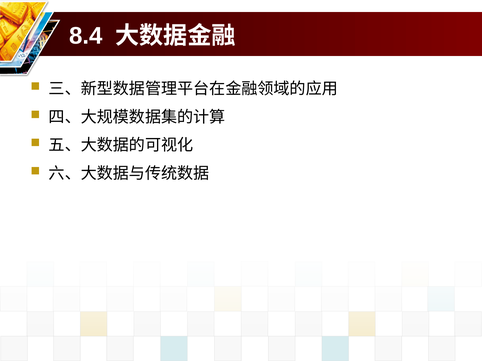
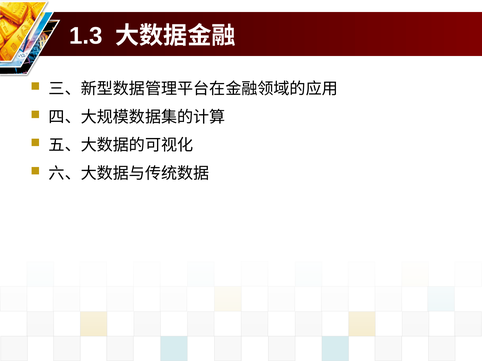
8.4: 8.4 -> 1.3
